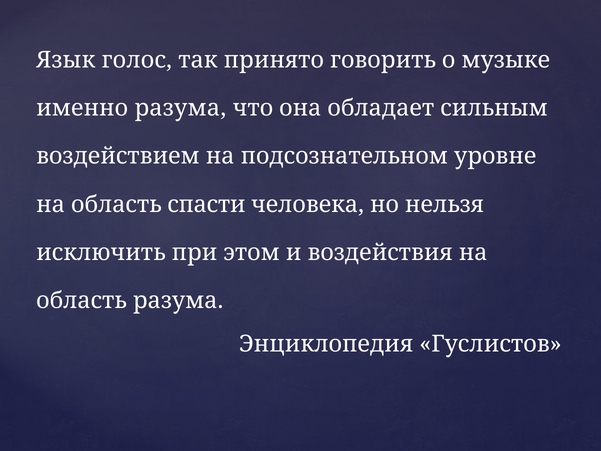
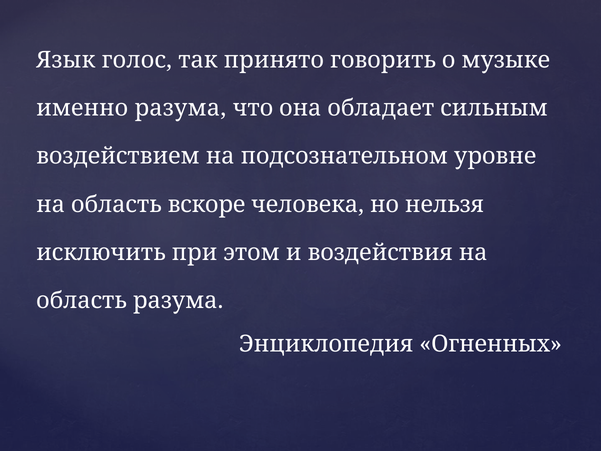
спасти: спасти -> вскоре
Гуслистов: Гуслистов -> Огненных
